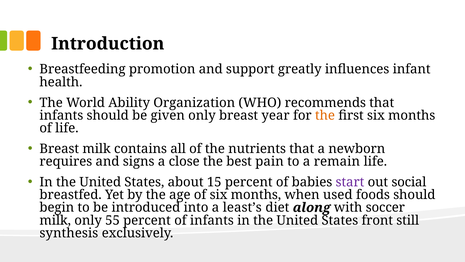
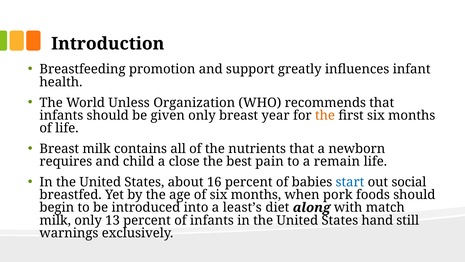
Ability: Ability -> Unless
signs: signs -> child
15: 15 -> 16
start colour: purple -> blue
used: used -> pork
soccer: soccer -> match
55: 55 -> 13
front: front -> hand
synthesis: synthesis -> warnings
